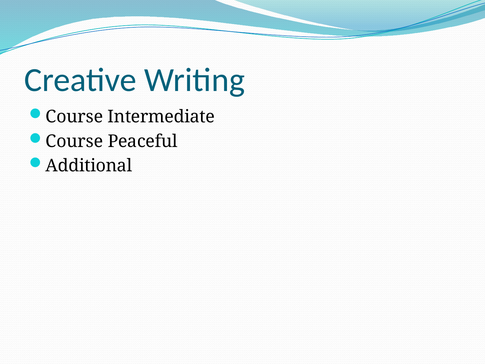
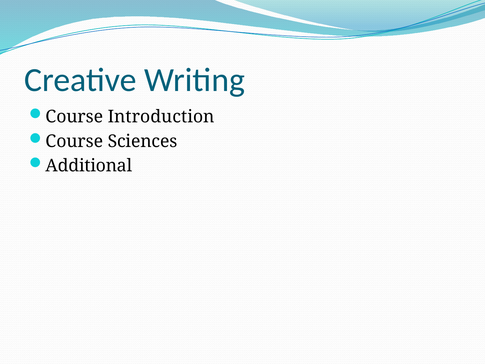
Intermediate: Intermediate -> Introduction
Peaceful: Peaceful -> Sciences
